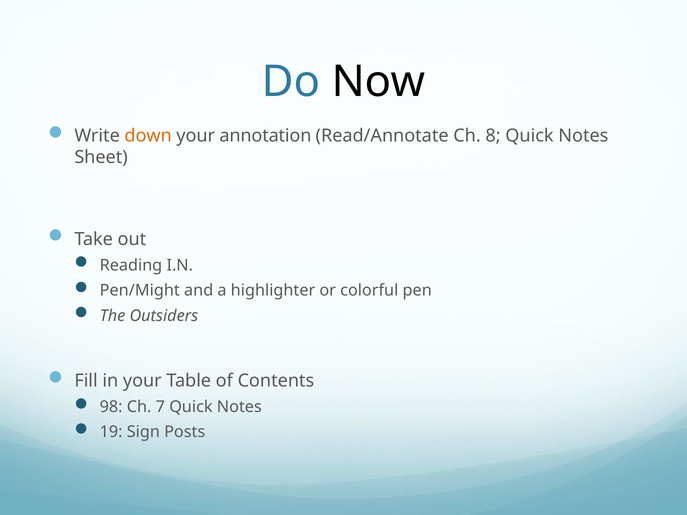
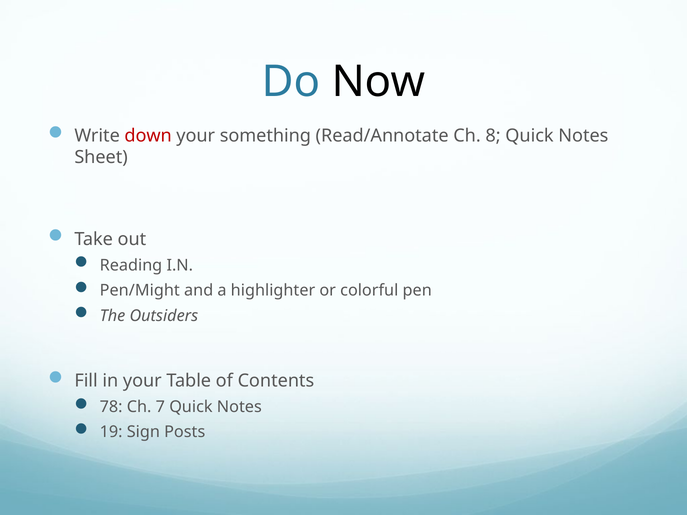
down colour: orange -> red
annotation: annotation -> something
98: 98 -> 78
